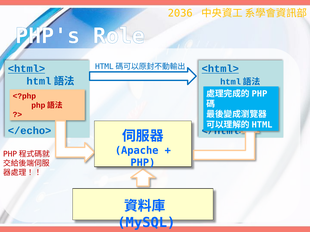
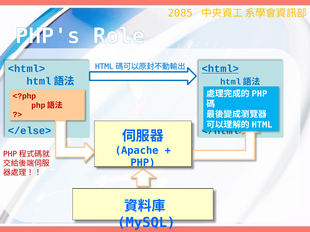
2036: 2036 -> 2085
<html> at (27, 69) underline: present -> none
</echo>: </echo> -> </else>
